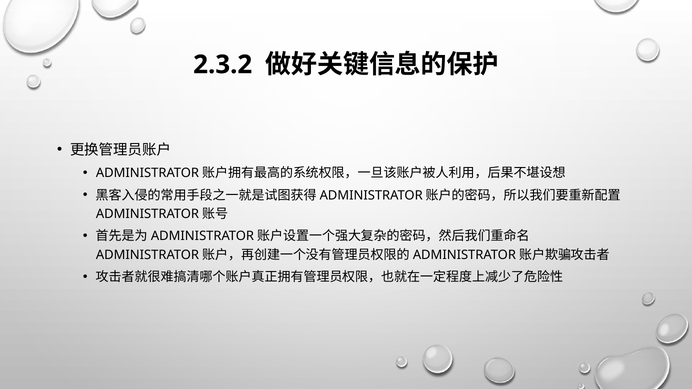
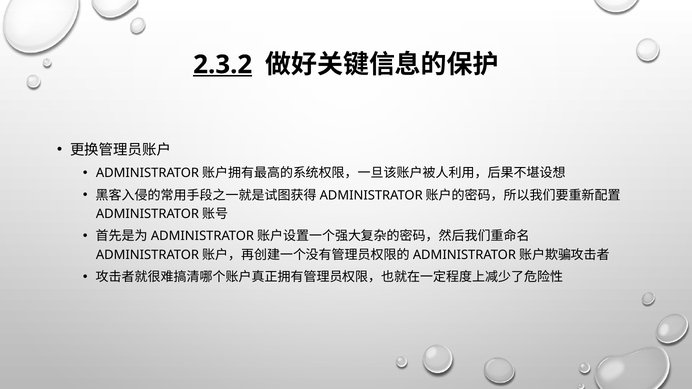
2.3.2 underline: none -> present
